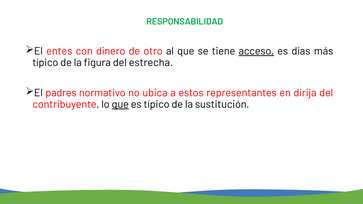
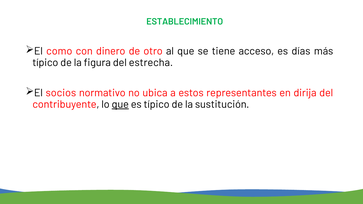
RESPONSABILIDAD: RESPONSABILIDAD -> ESTABLECIMIENTO
entes: entes -> como
acceso underline: present -> none
padres: padres -> socios
